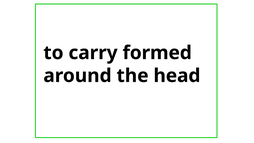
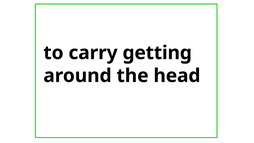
formed: formed -> getting
